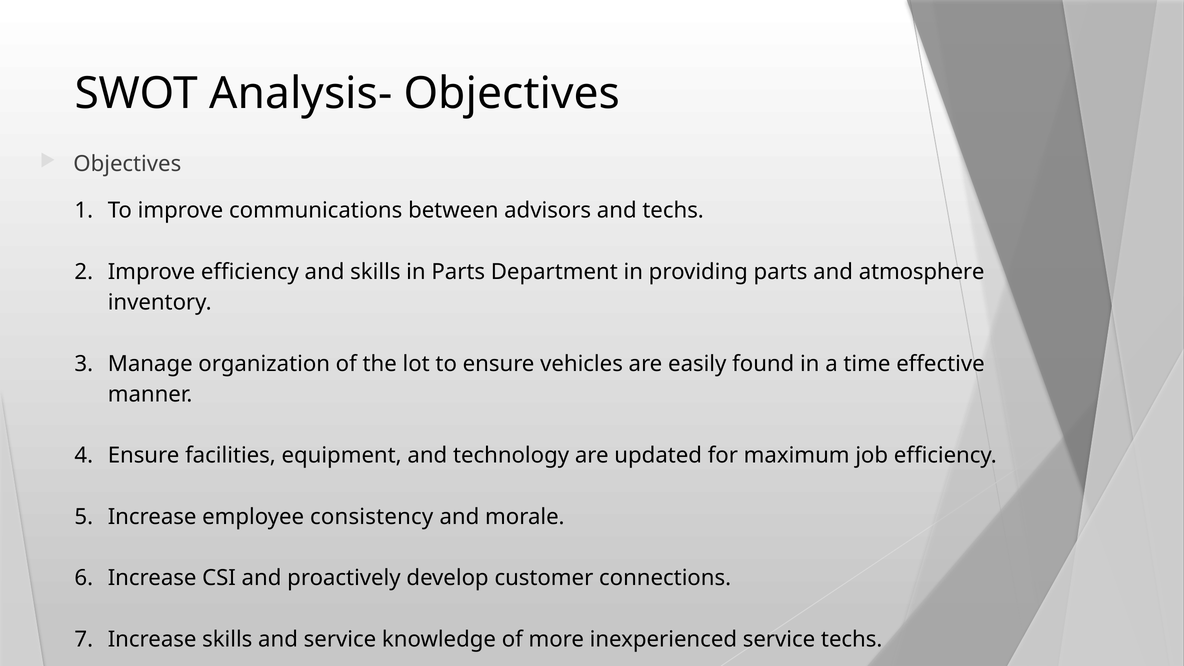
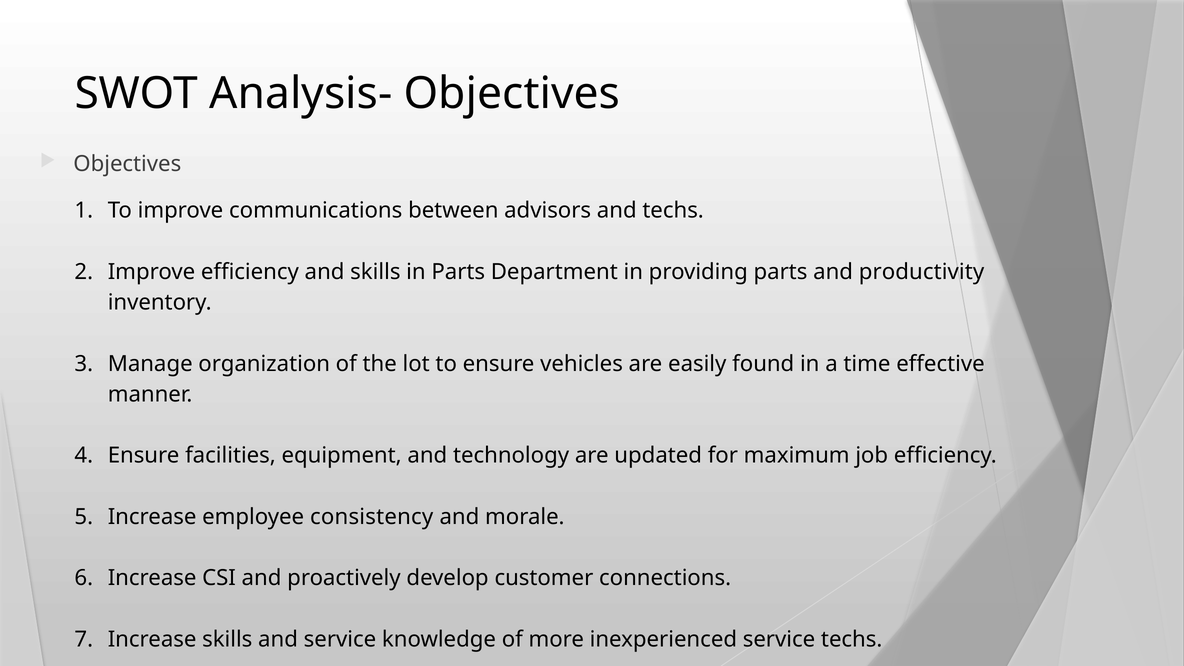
atmosphere: atmosphere -> productivity
